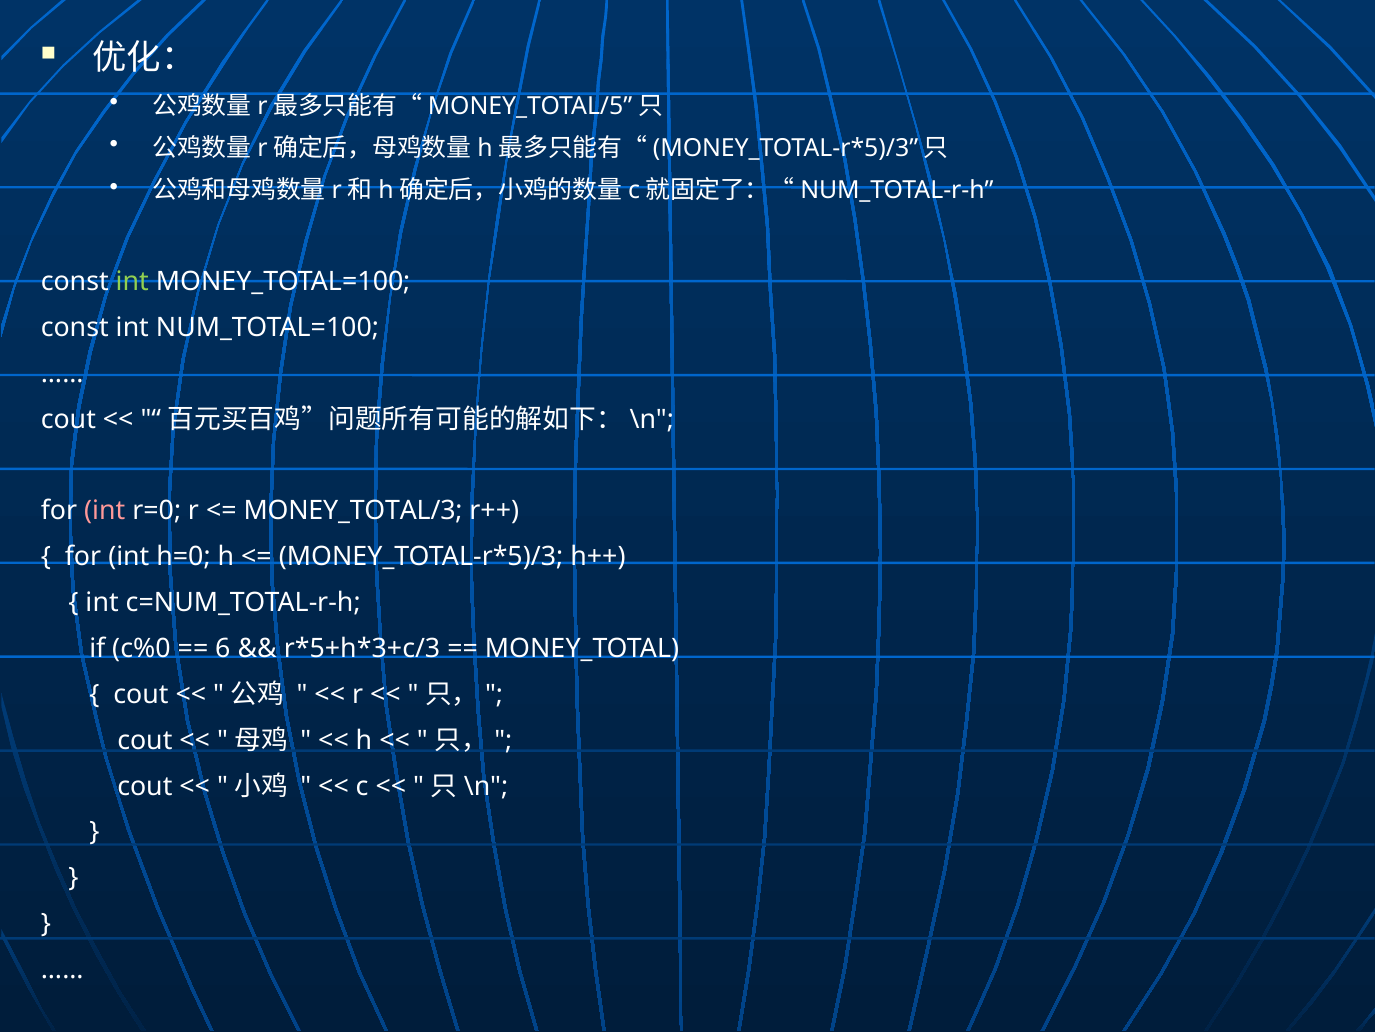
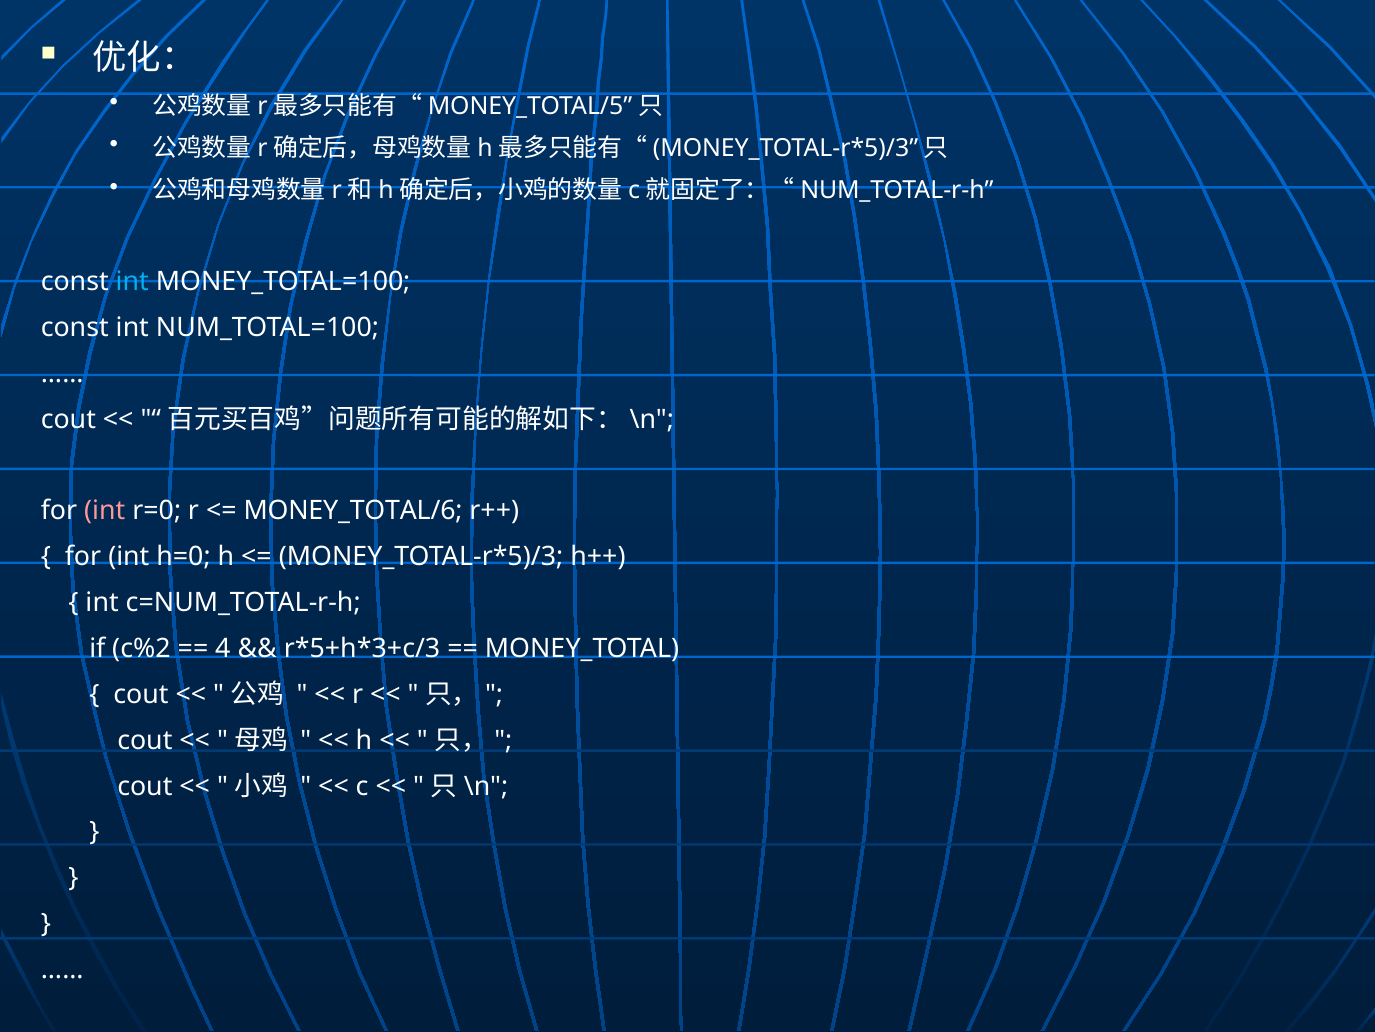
int at (132, 281) colour: light green -> light blue
MONEY_TOTAL/3: MONEY_TOTAL/3 -> MONEY_TOTAL/6
c%0: c%0 -> c%2
6: 6 -> 4
